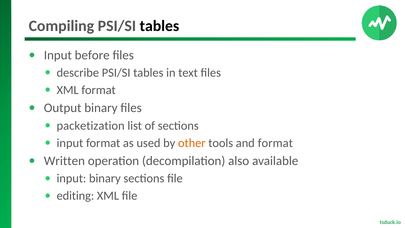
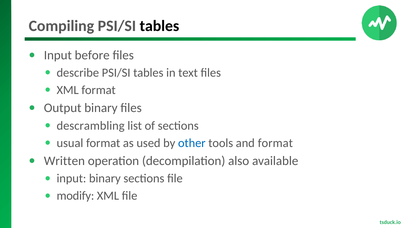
packetization: packetization -> descrambling
input at (70, 143): input -> usual
other colour: orange -> blue
editing: editing -> modify
